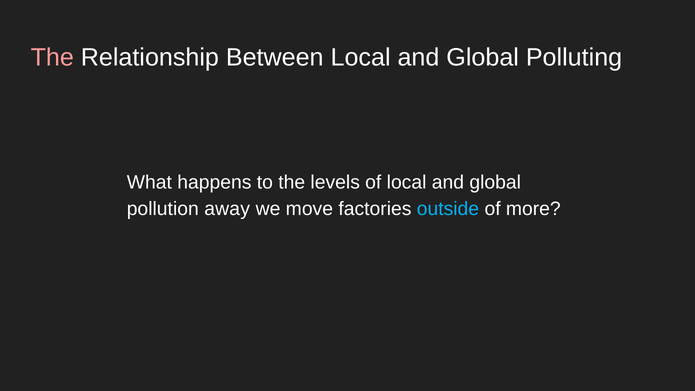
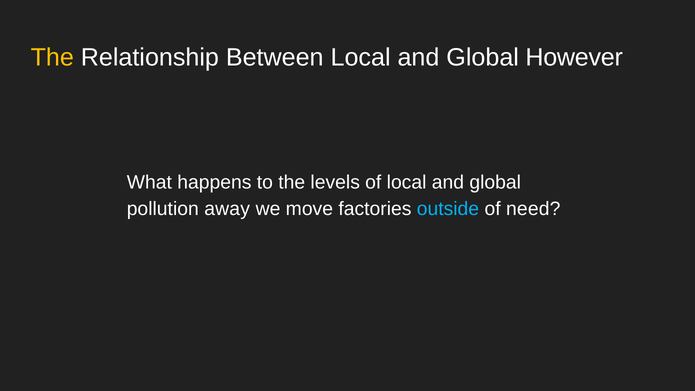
The at (52, 58) colour: pink -> yellow
Polluting: Polluting -> However
more: more -> need
